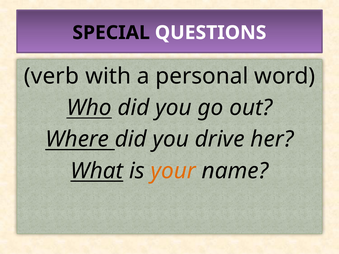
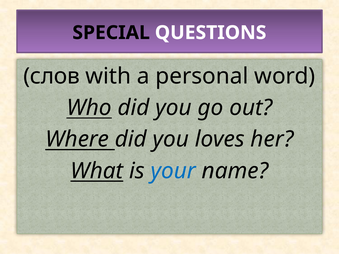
verb: verb -> слов
drive: drive -> loves
your colour: orange -> blue
